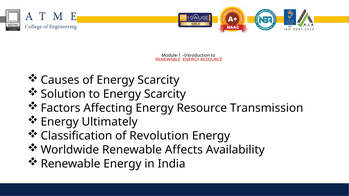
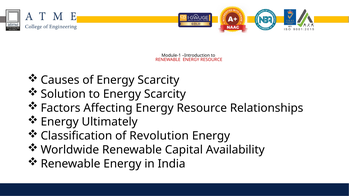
Transmission: Transmission -> Relationships
Affects: Affects -> Capital
